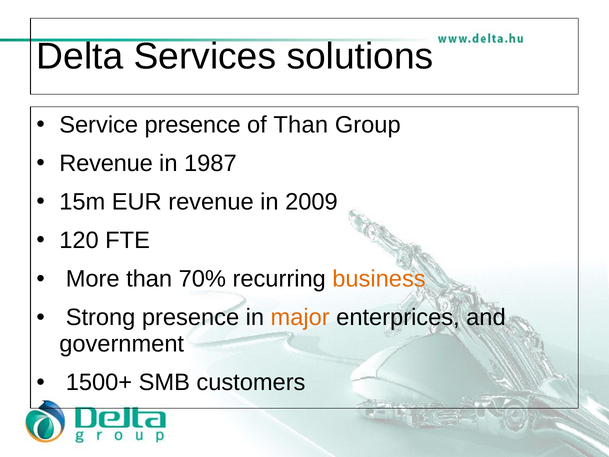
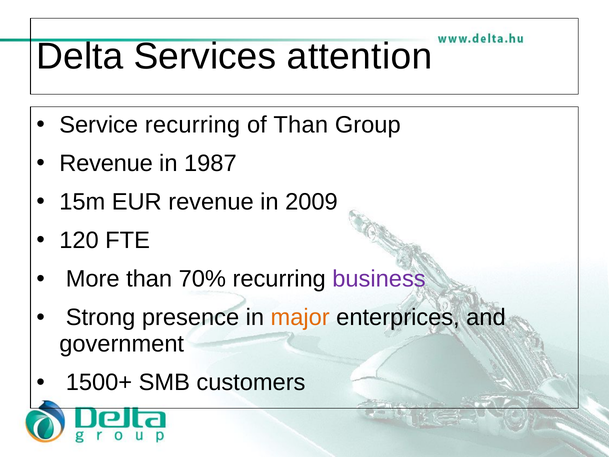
solutions: solutions -> attention
Service presence: presence -> recurring
business colour: orange -> purple
